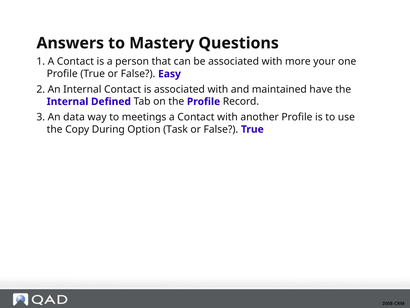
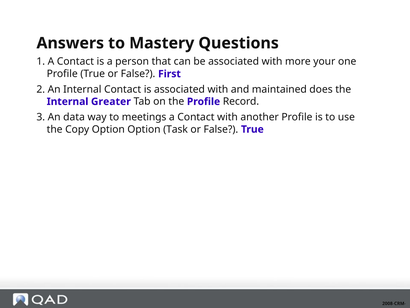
Easy: Easy -> First
have: have -> does
Defined: Defined -> Greater
Copy During: During -> Option
